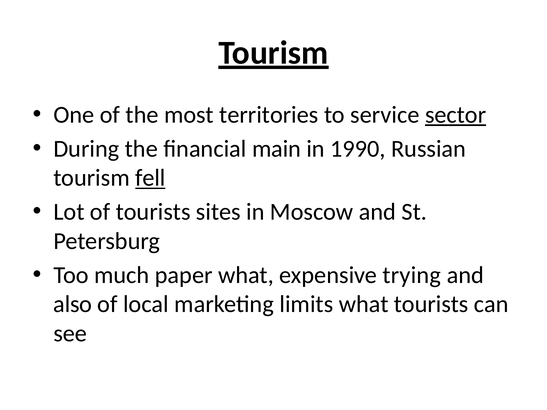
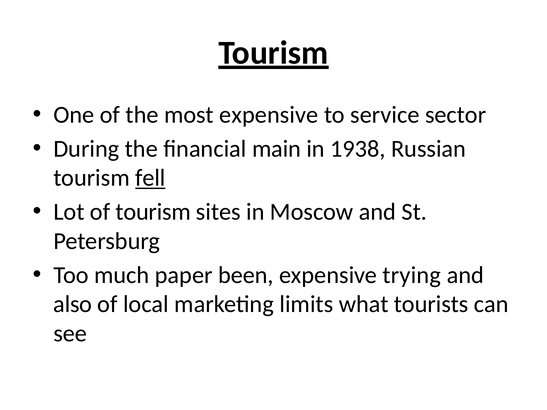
most territories: territories -> expensive
sector underline: present -> none
1990: 1990 -> 1938
of tourists: tourists -> tourism
paper what: what -> been
